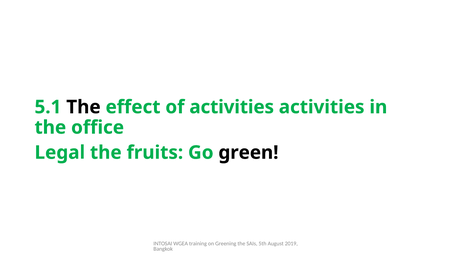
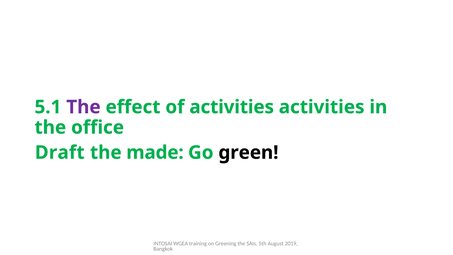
The at (83, 107) colour: black -> purple
Legal: Legal -> Draft
fruits: fruits -> made
